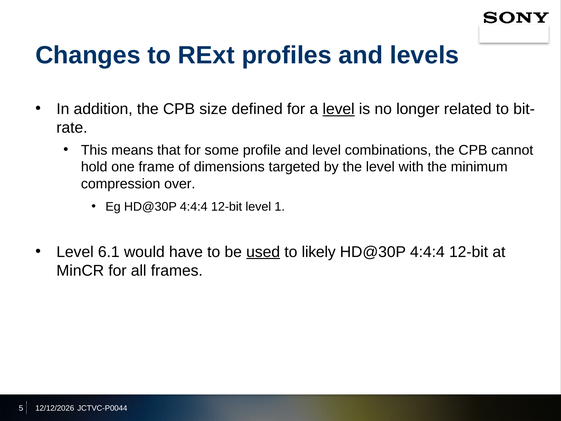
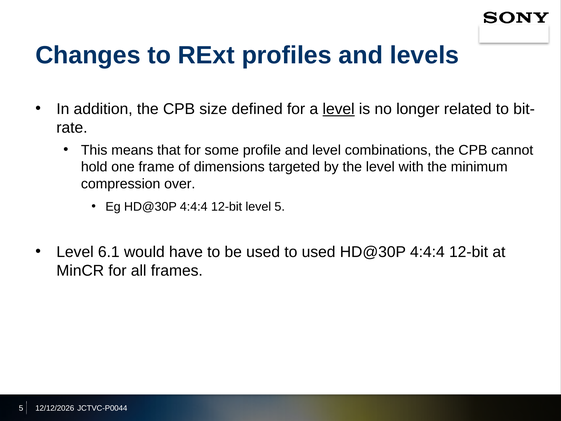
level 1: 1 -> 5
used at (263, 252) underline: present -> none
to likely: likely -> used
